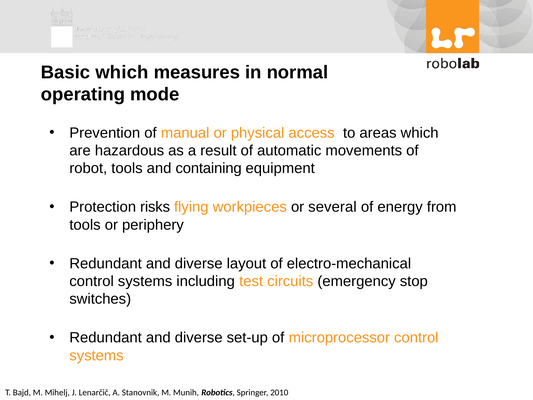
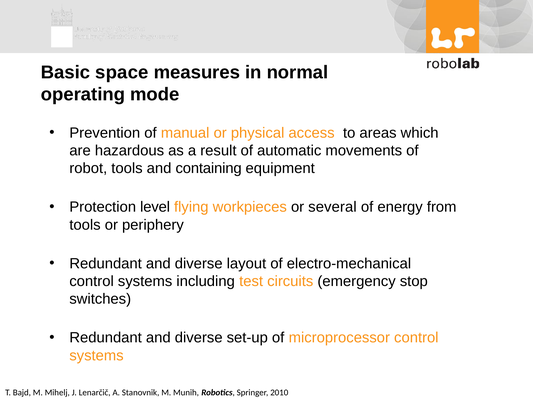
Basic which: which -> space
risks: risks -> level
